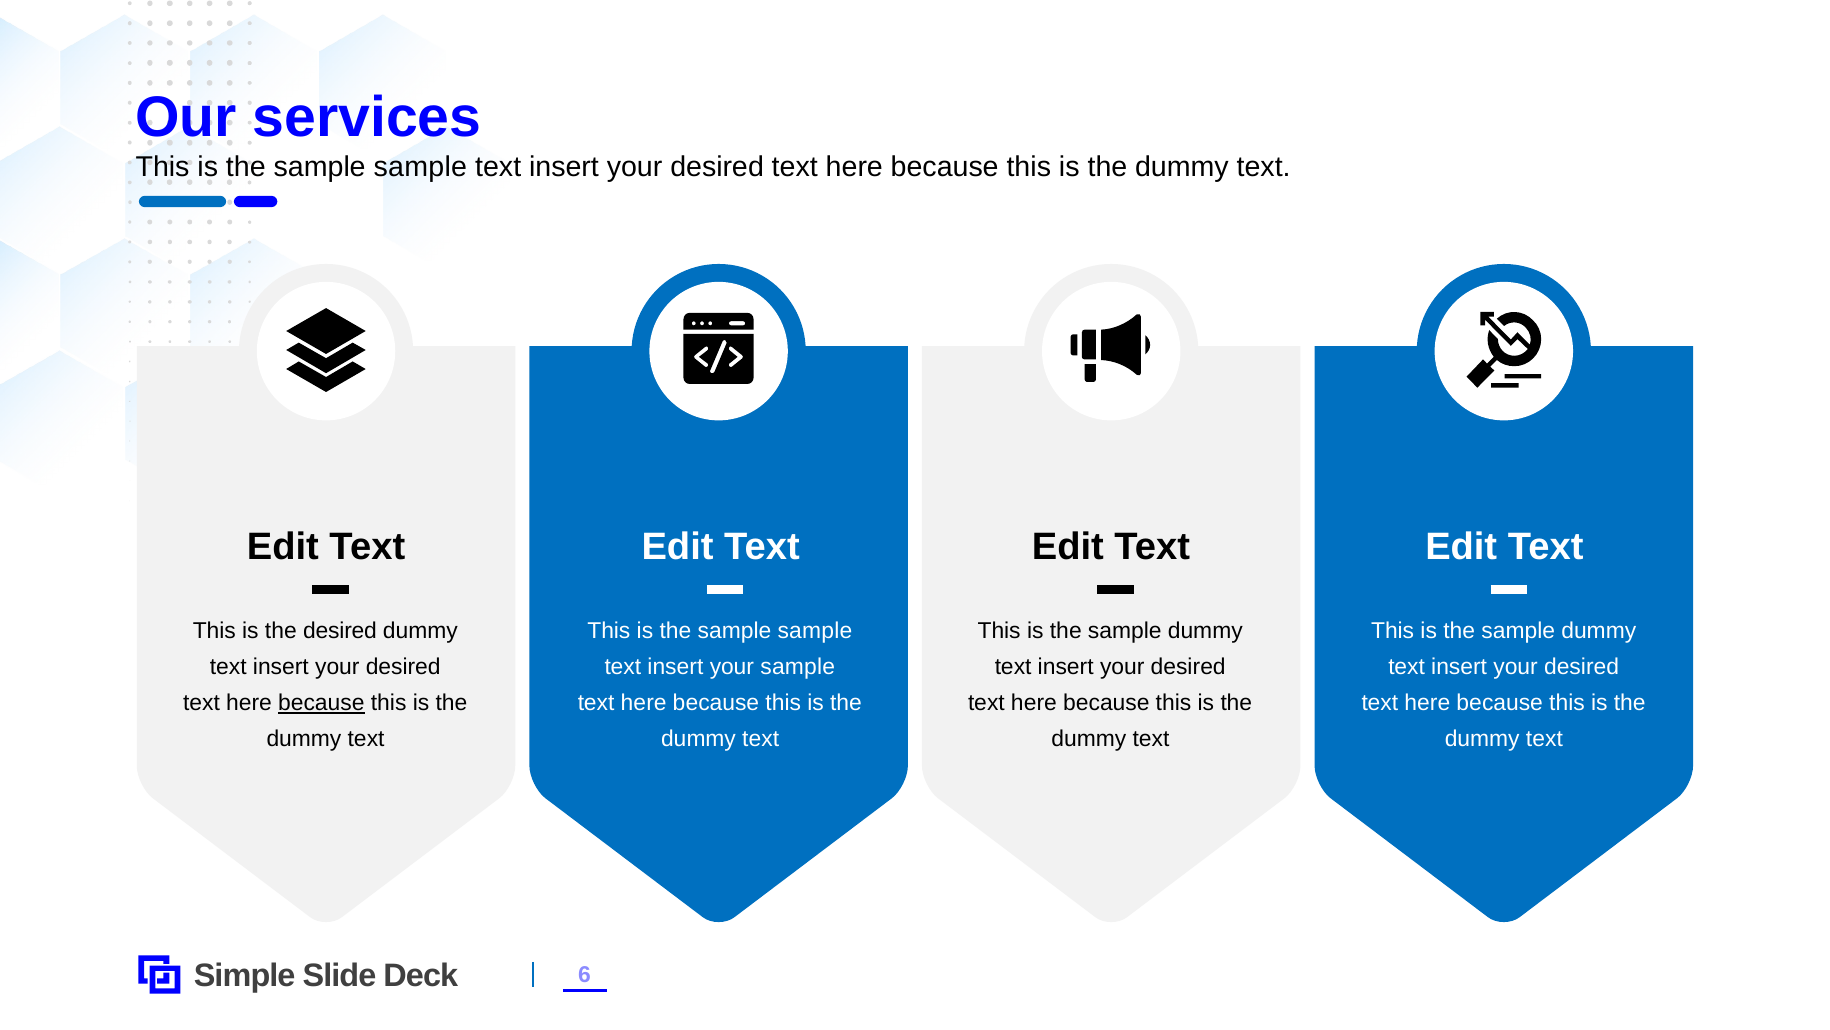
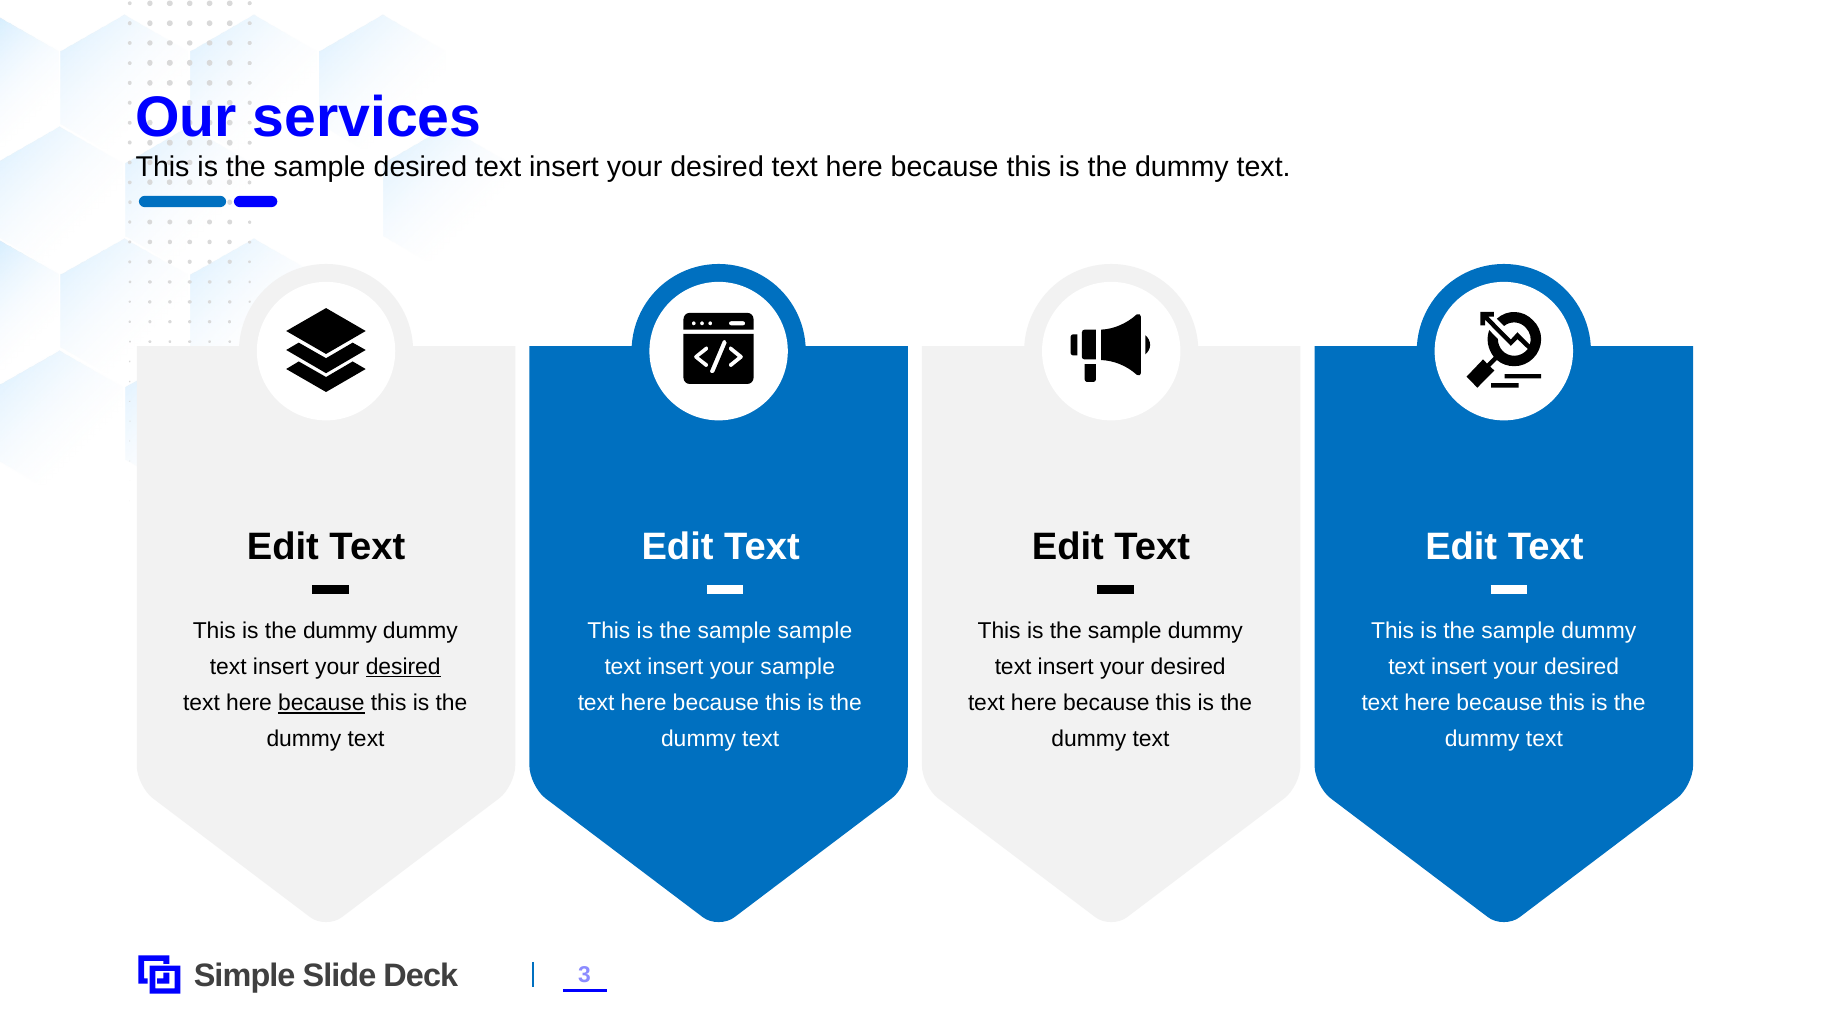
sample at (420, 167): sample -> desired
desired at (340, 630): desired -> dummy
desired at (403, 666) underline: none -> present
6: 6 -> 3
